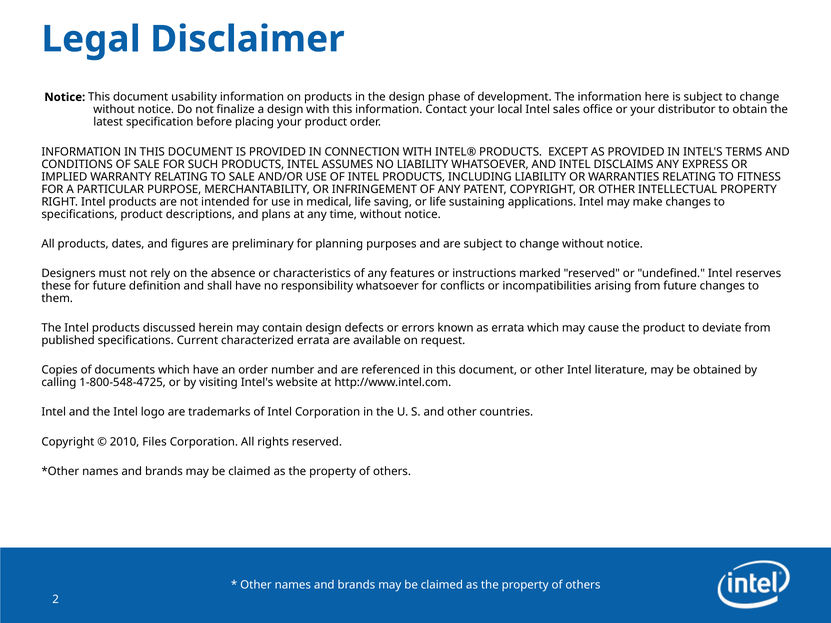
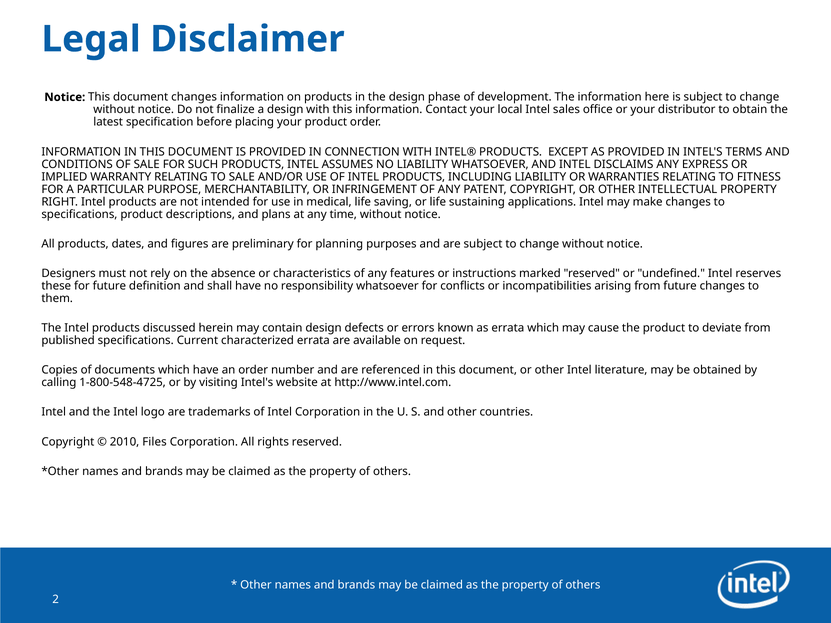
document usability: usability -> changes
